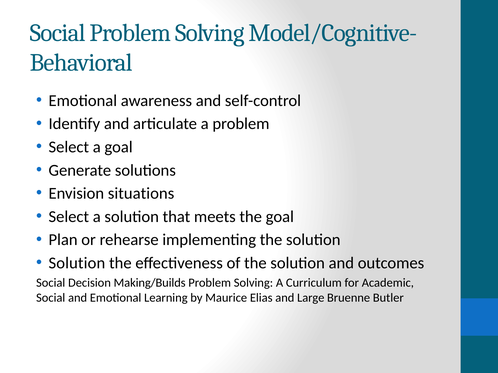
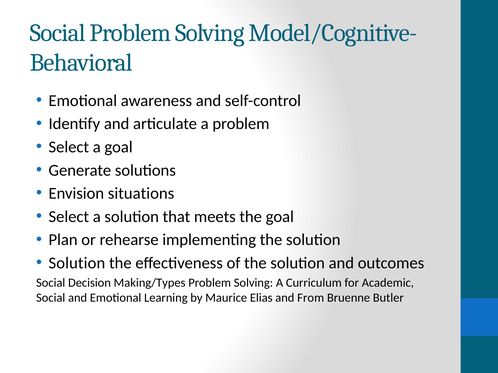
Making/Builds: Making/Builds -> Making/Types
Large: Large -> From
